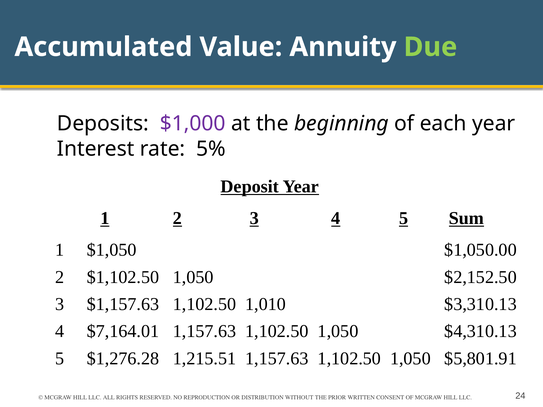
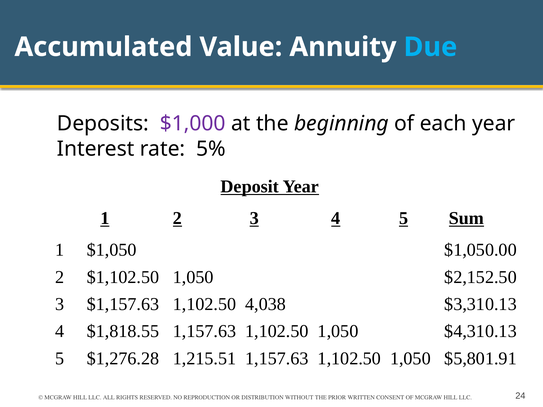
Due colour: light green -> light blue
1,010: 1,010 -> 4,038
$7,164.01: $7,164.01 -> $1,818.55
